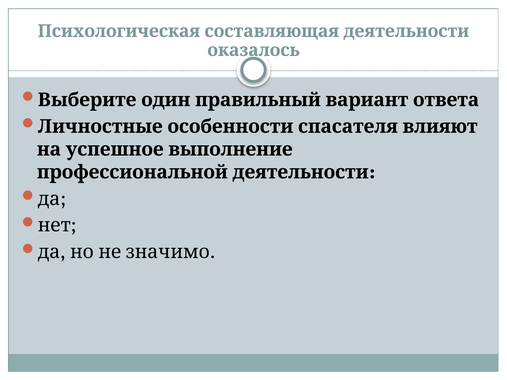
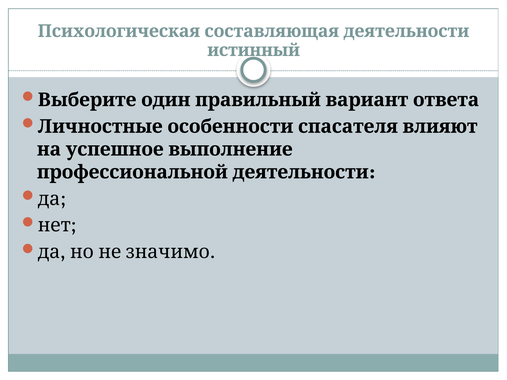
оказалось: оказалось -> истинный
